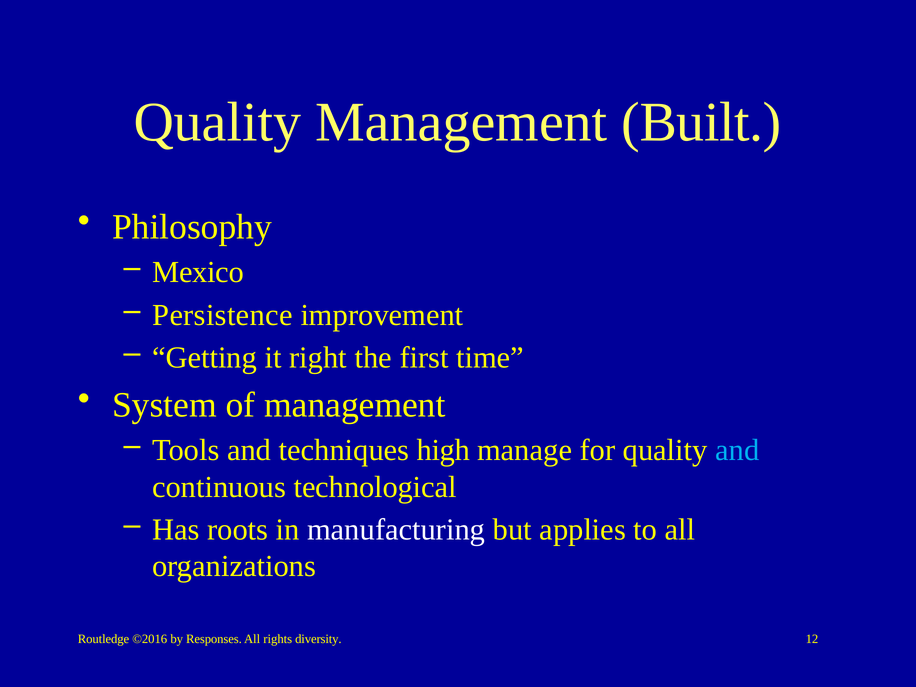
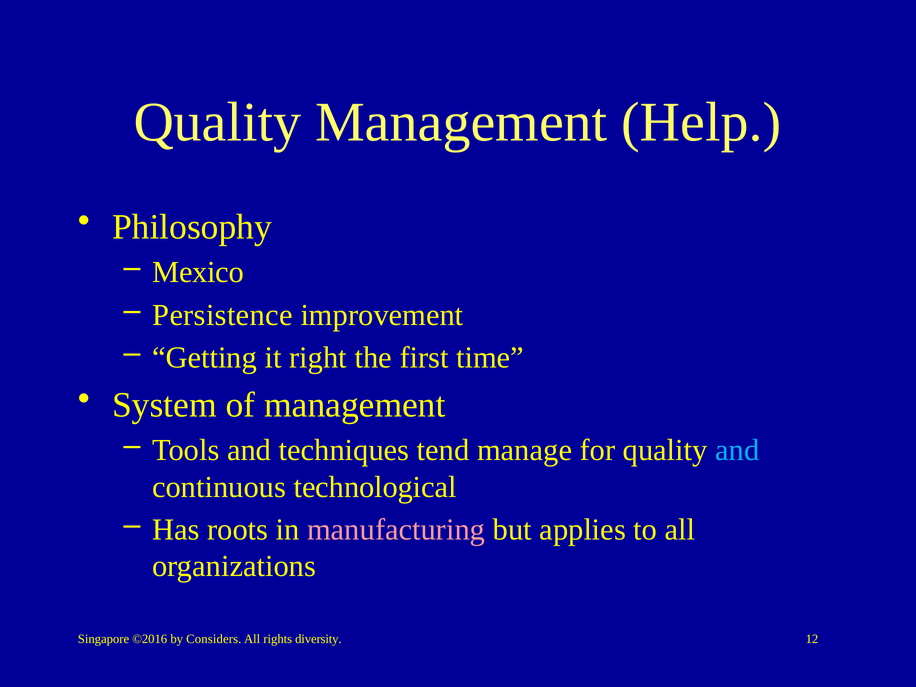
Built: Built -> Help
high: high -> tend
manufacturing colour: white -> pink
Routledge: Routledge -> Singapore
Responses: Responses -> Considers
